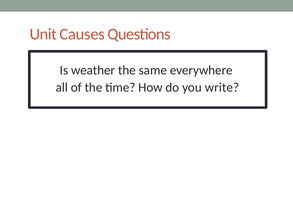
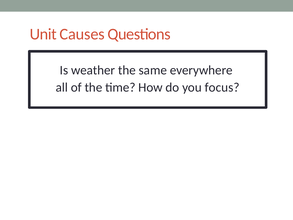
write: write -> focus
